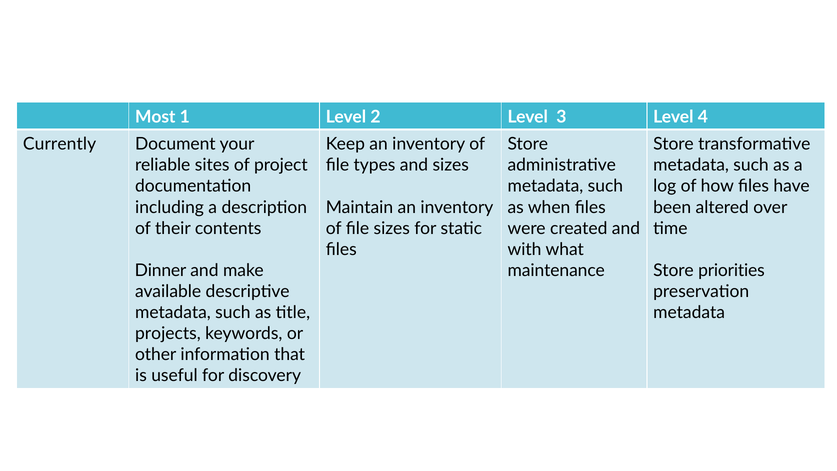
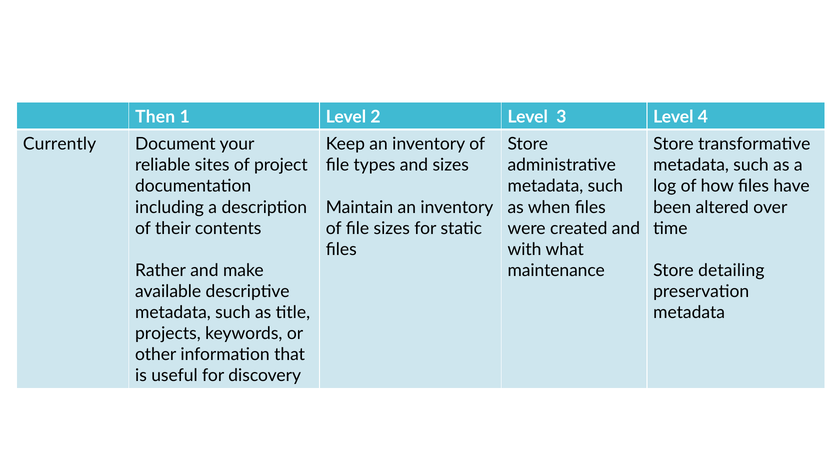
Most: Most -> Then
Dinner: Dinner -> Rather
priorities: priorities -> detailing
